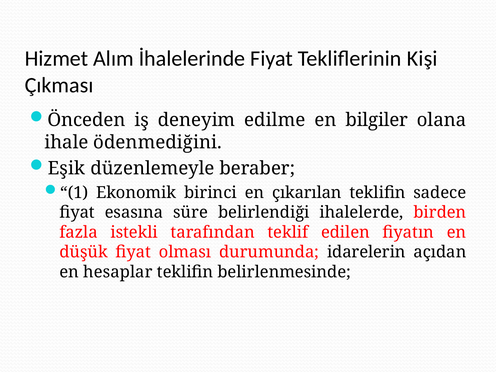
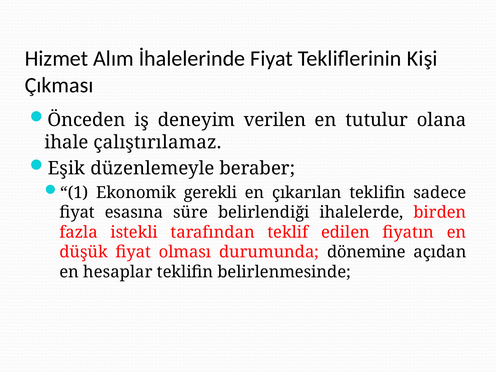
edilme: edilme -> verilen
bilgiler: bilgiler -> tutulur
ödenmediğini: ödenmediğini -> çalıştırılamaz
birinci: birinci -> gerekli
idarelerin: idarelerin -> dönemine
